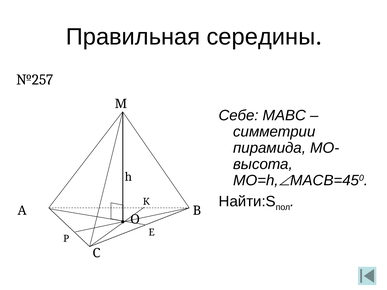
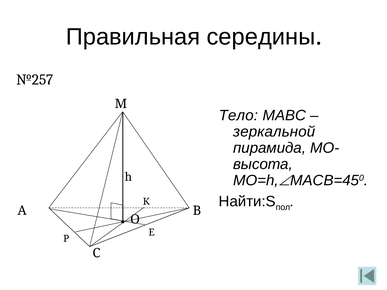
Себе: Себе -> Тело
симметрии: симметрии -> зеркальной
